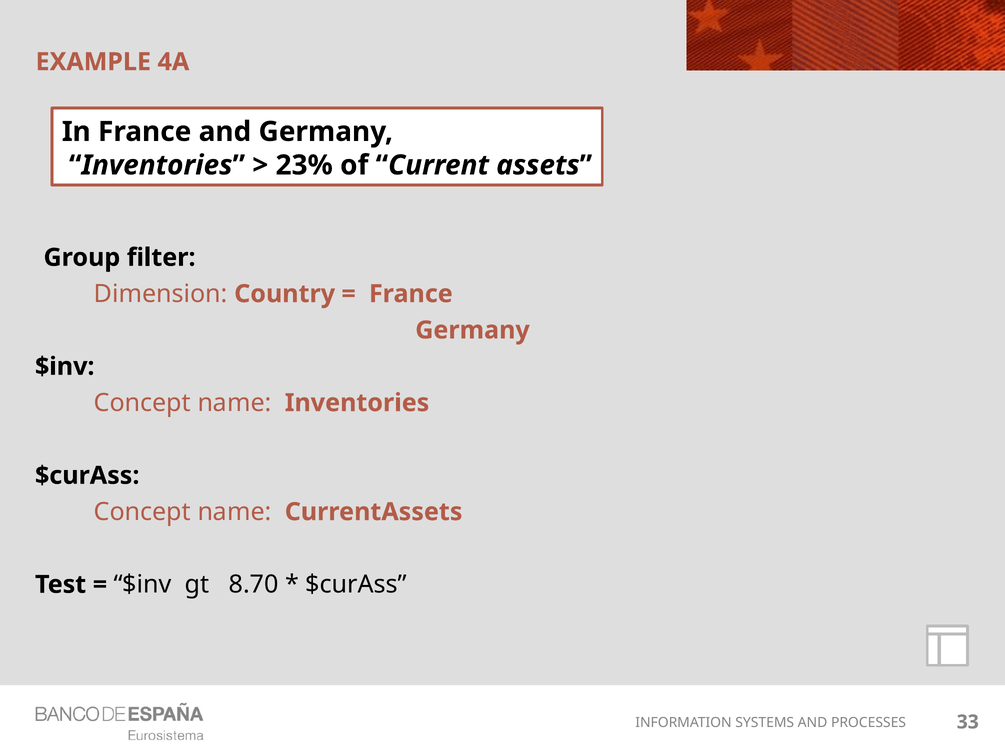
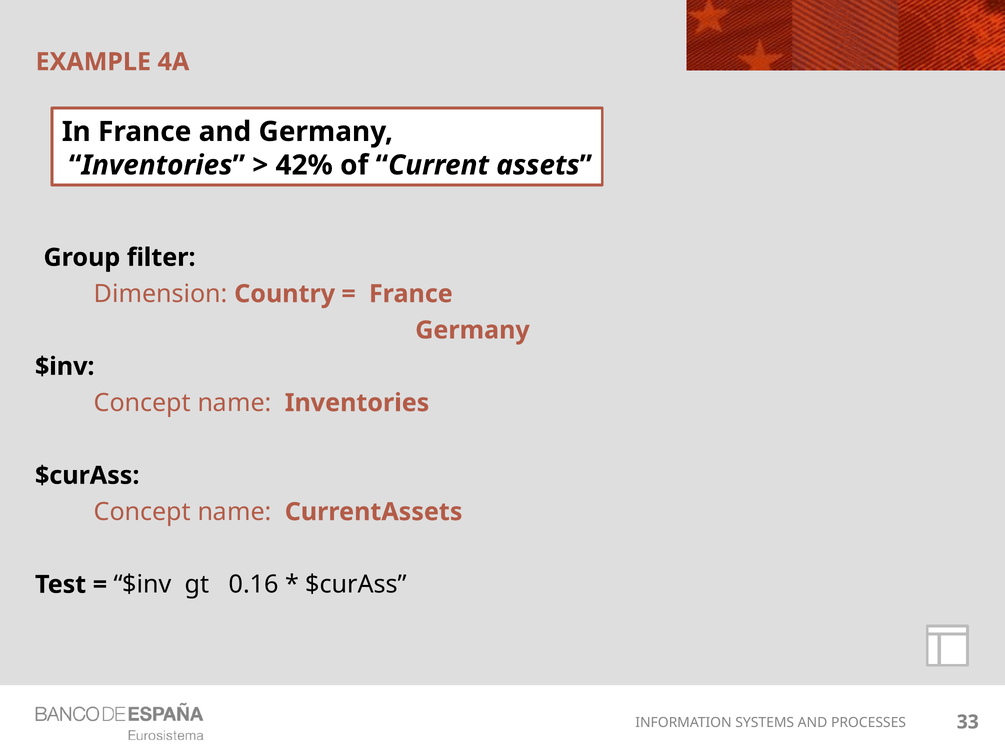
23%: 23% -> 42%
8.70: 8.70 -> 0.16
